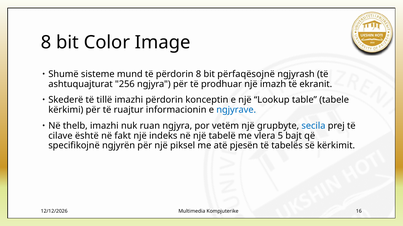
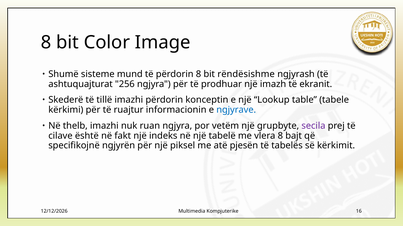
përfaqësojnë: përfaqësojnë -> rëndësishme
secila colour: blue -> purple
vlera 5: 5 -> 8
